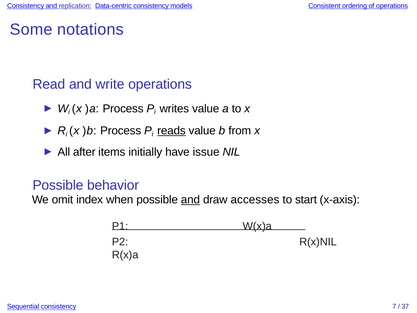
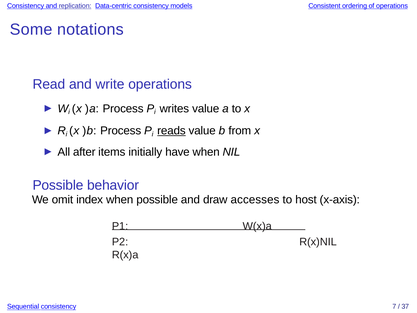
have issue: issue -> when
and at (190, 200) underline: present -> none
start: start -> host
